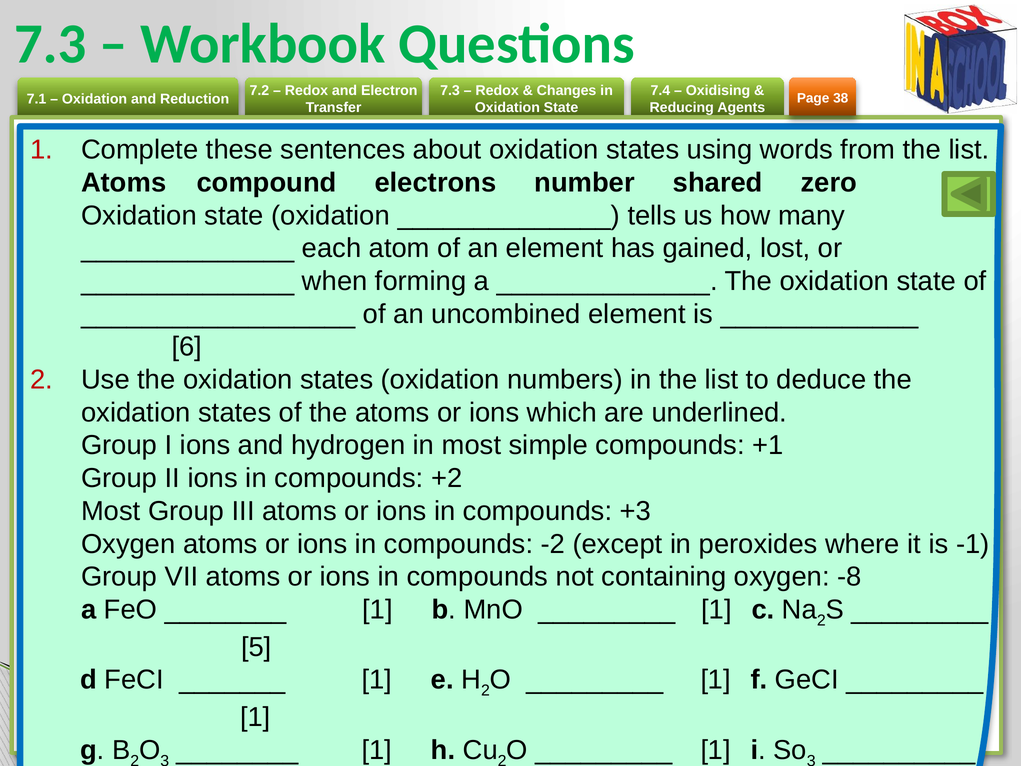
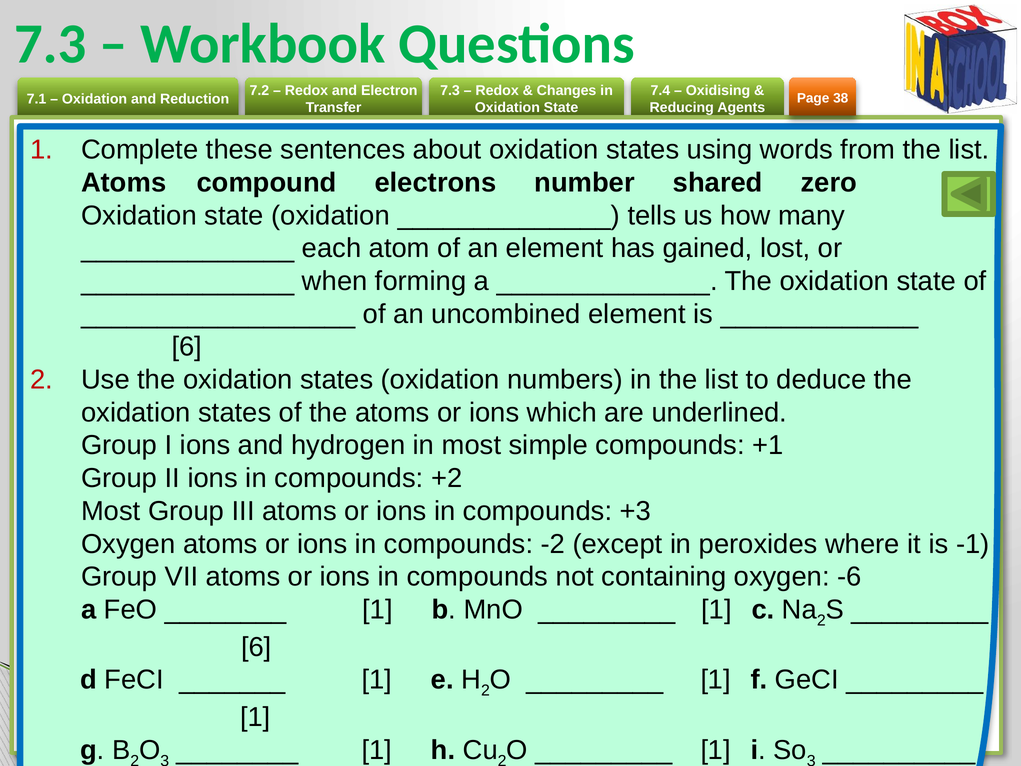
-8: -8 -> -6
5 at (256, 647): 5 -> 6
